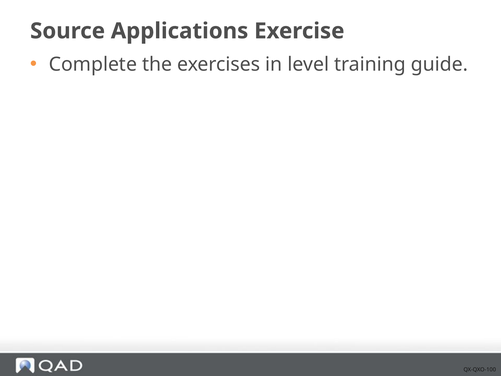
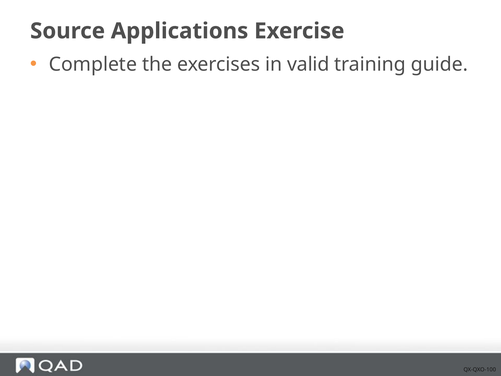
level: level -> valid
